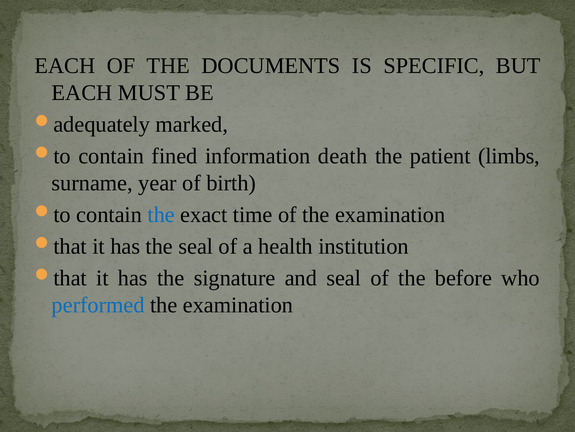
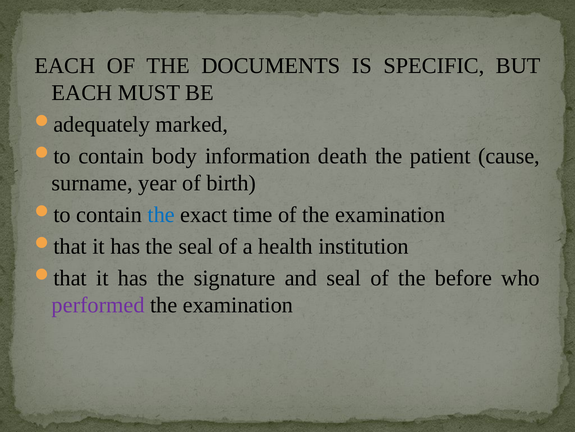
fined: fined -> body
limbs: limbs -> cause
performed colour: blue -> purple
